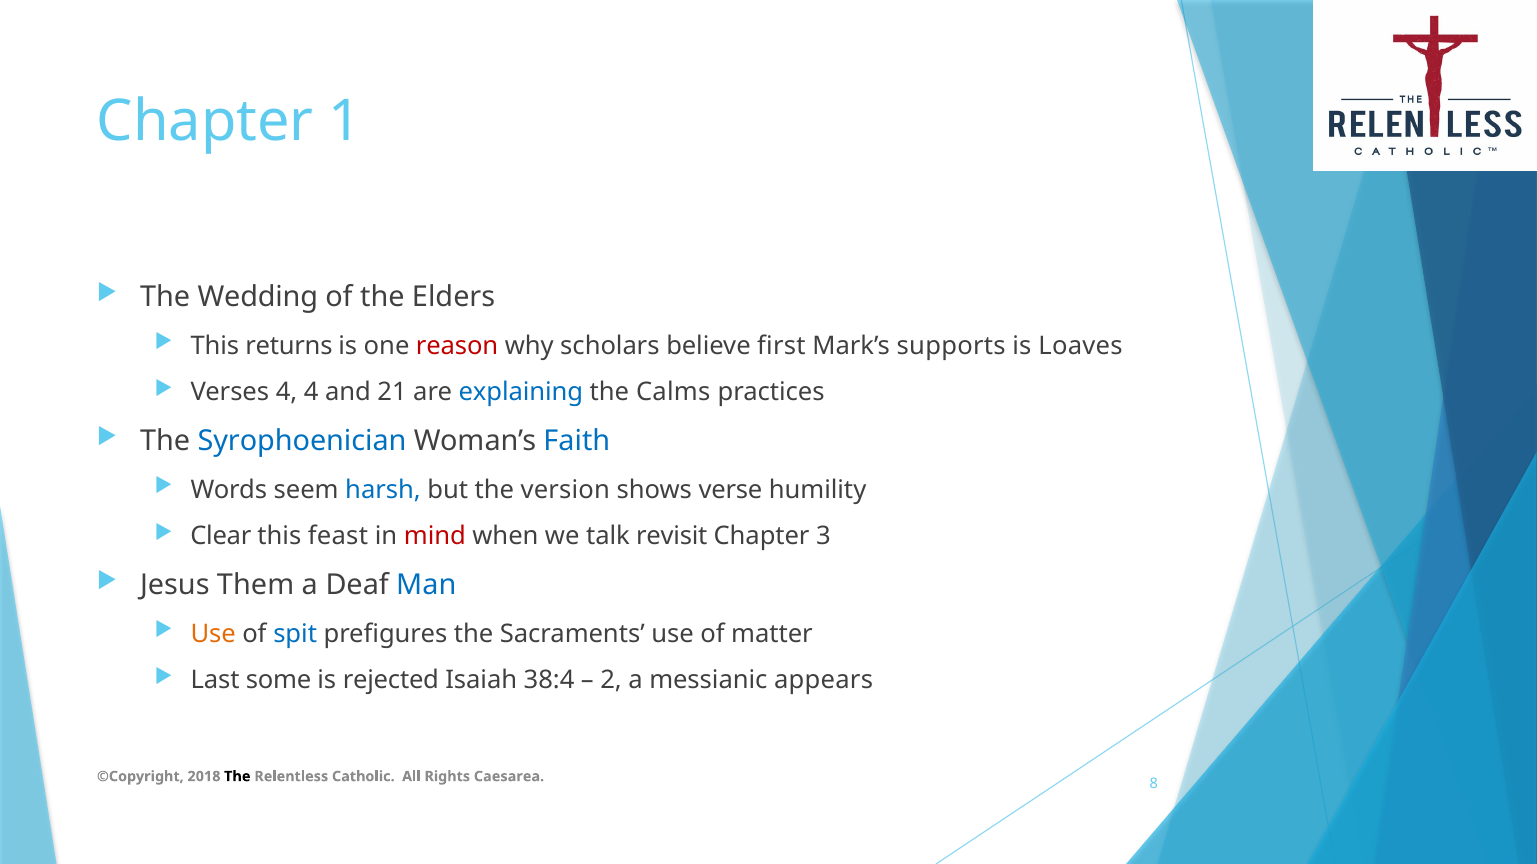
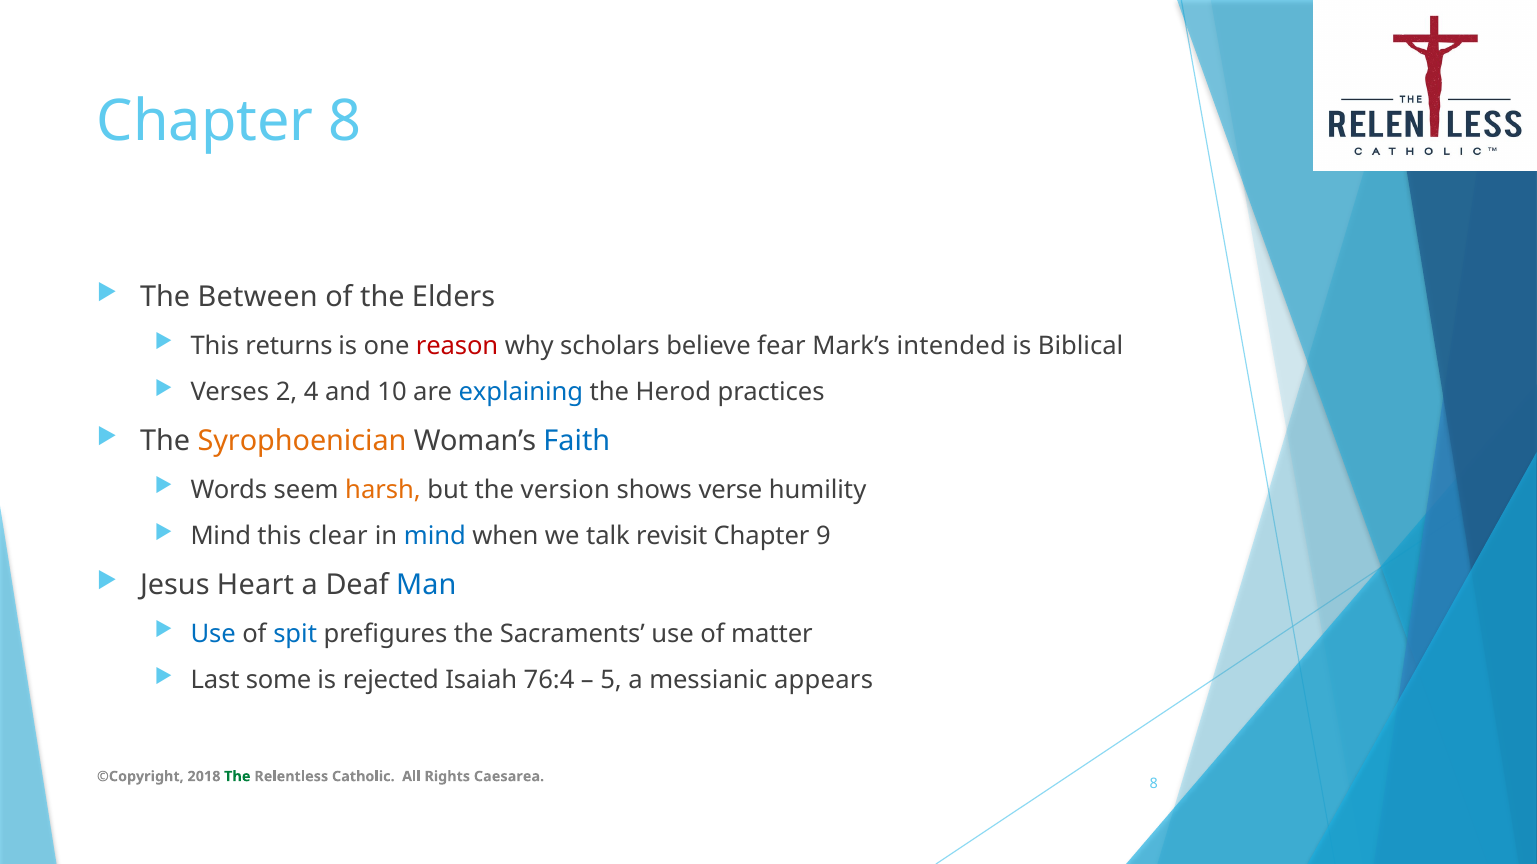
Chapter 1: 1 -> 8
Wedding: Wedding -> Between
first: first -> fear
supports: supports -> intended
Loaves: Loaves -> Biblical
Verses 4: 4 -> 2
21: 21 -> 10
Calms: Calms -> Herod
Syrophoenician colour: blue -> orange
harsh colour: blue -> orange
Clear at (221, 537): Clear -> Mind
feast: feast -> clear
mind at (435, 537) colour: red -> blue
3: 3 -> 9
Them: Them -> Heart
Use at (213, 634) colour: orange -> blue
38:4: 38:4 -> 76:4
2: 2 -> 5
The at (237, 777) colour: black -> green
